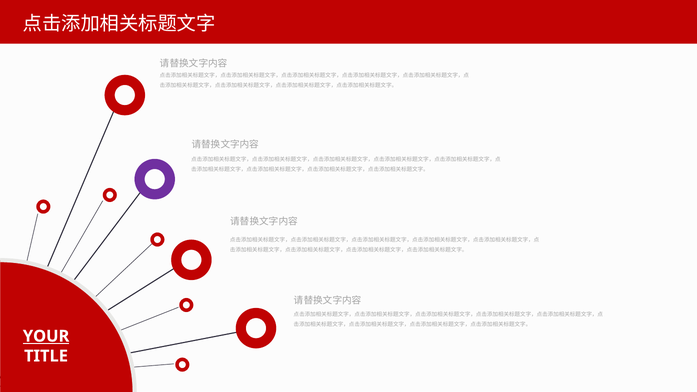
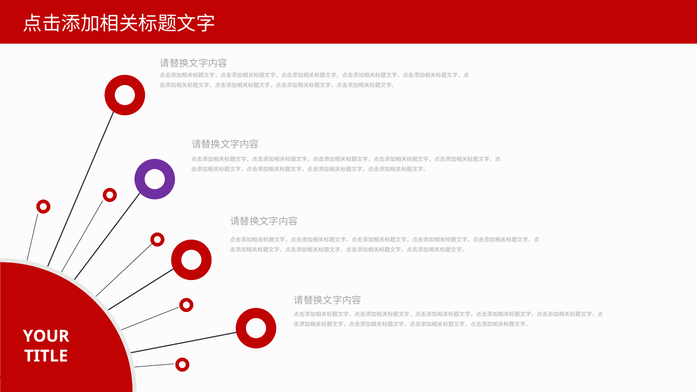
YOUR underline: present -> none
